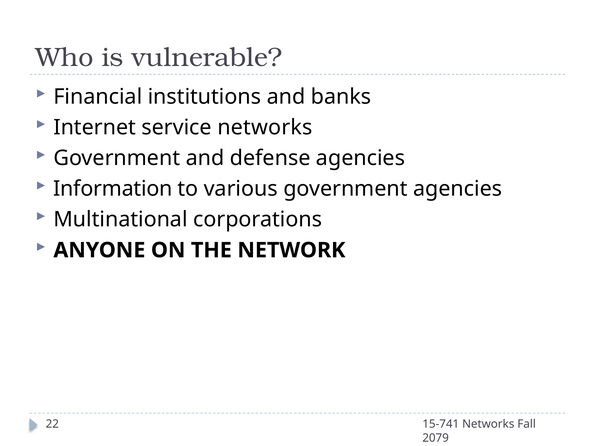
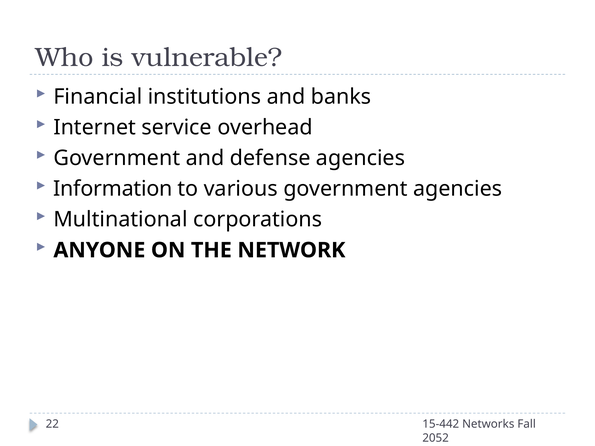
service networks: networks -> overhead
15-741: 15-741 -> 15-442
2079: 2079 -> 2052
